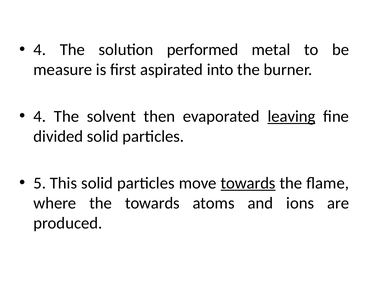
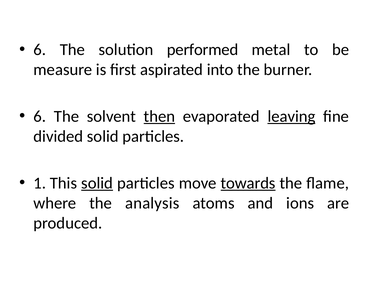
4 at (40, 50): 4 -> 6
4 at (40, 116): 4 -> 6
then underline: none -> present
5: 5 -> 1
solid at (97, 183) underline: none -> present
the towards: towards -> analysis
